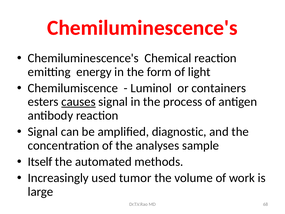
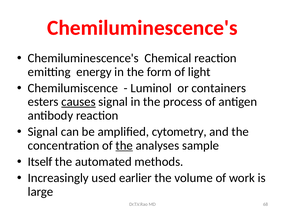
diagnostic: diagnostic -> cytometry
the at (124, 145) underline: none -> present
tumor: tumor -> earlier
